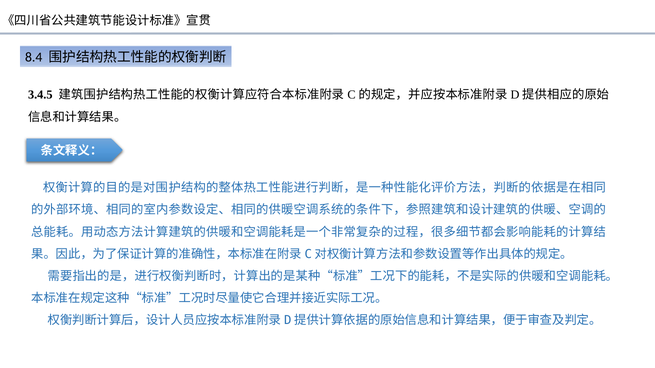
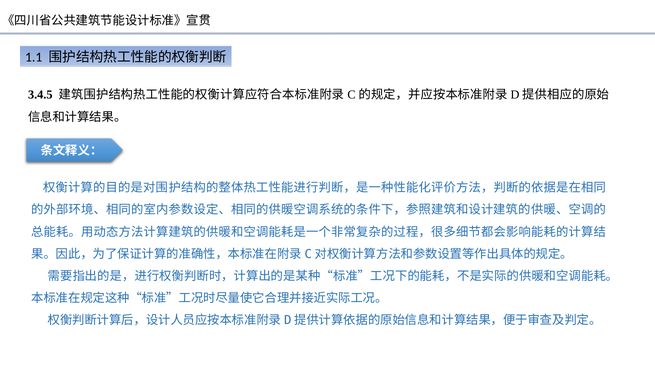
8.4: 8.4 -> 1.1
